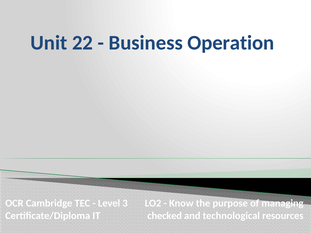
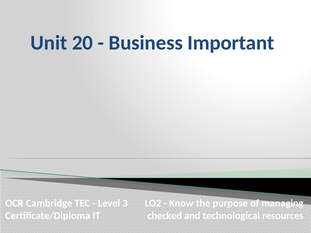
22: 22 -> 20
Operation: Operation -> Important
